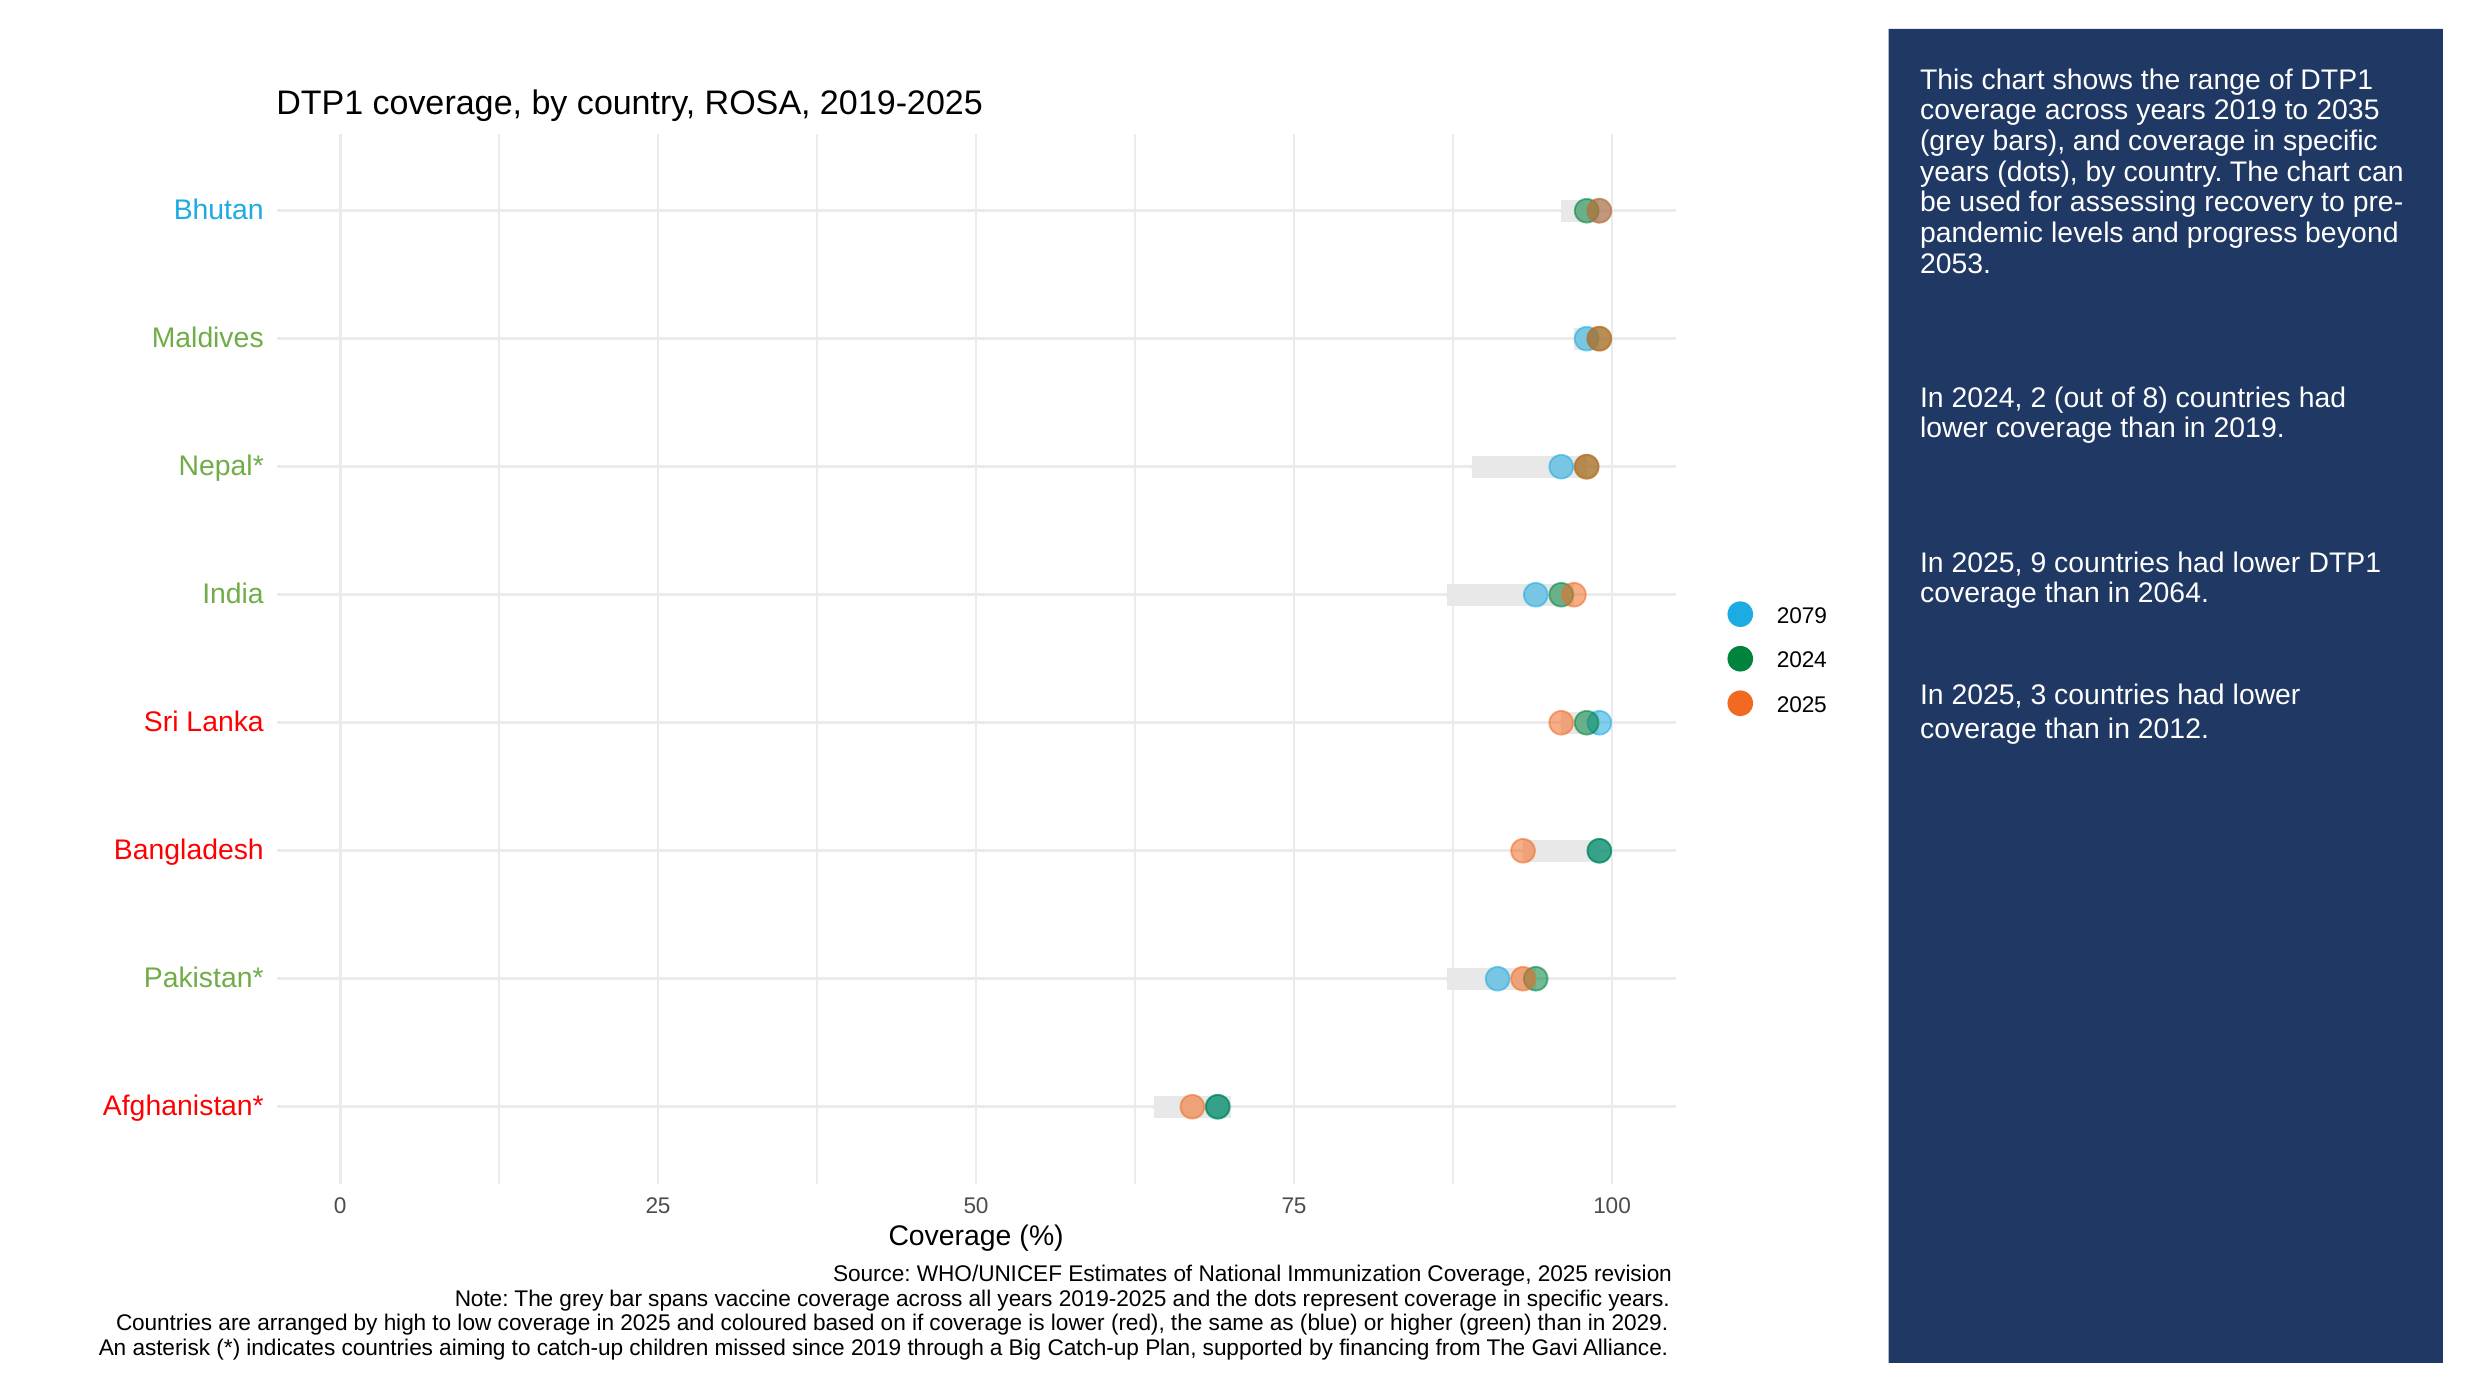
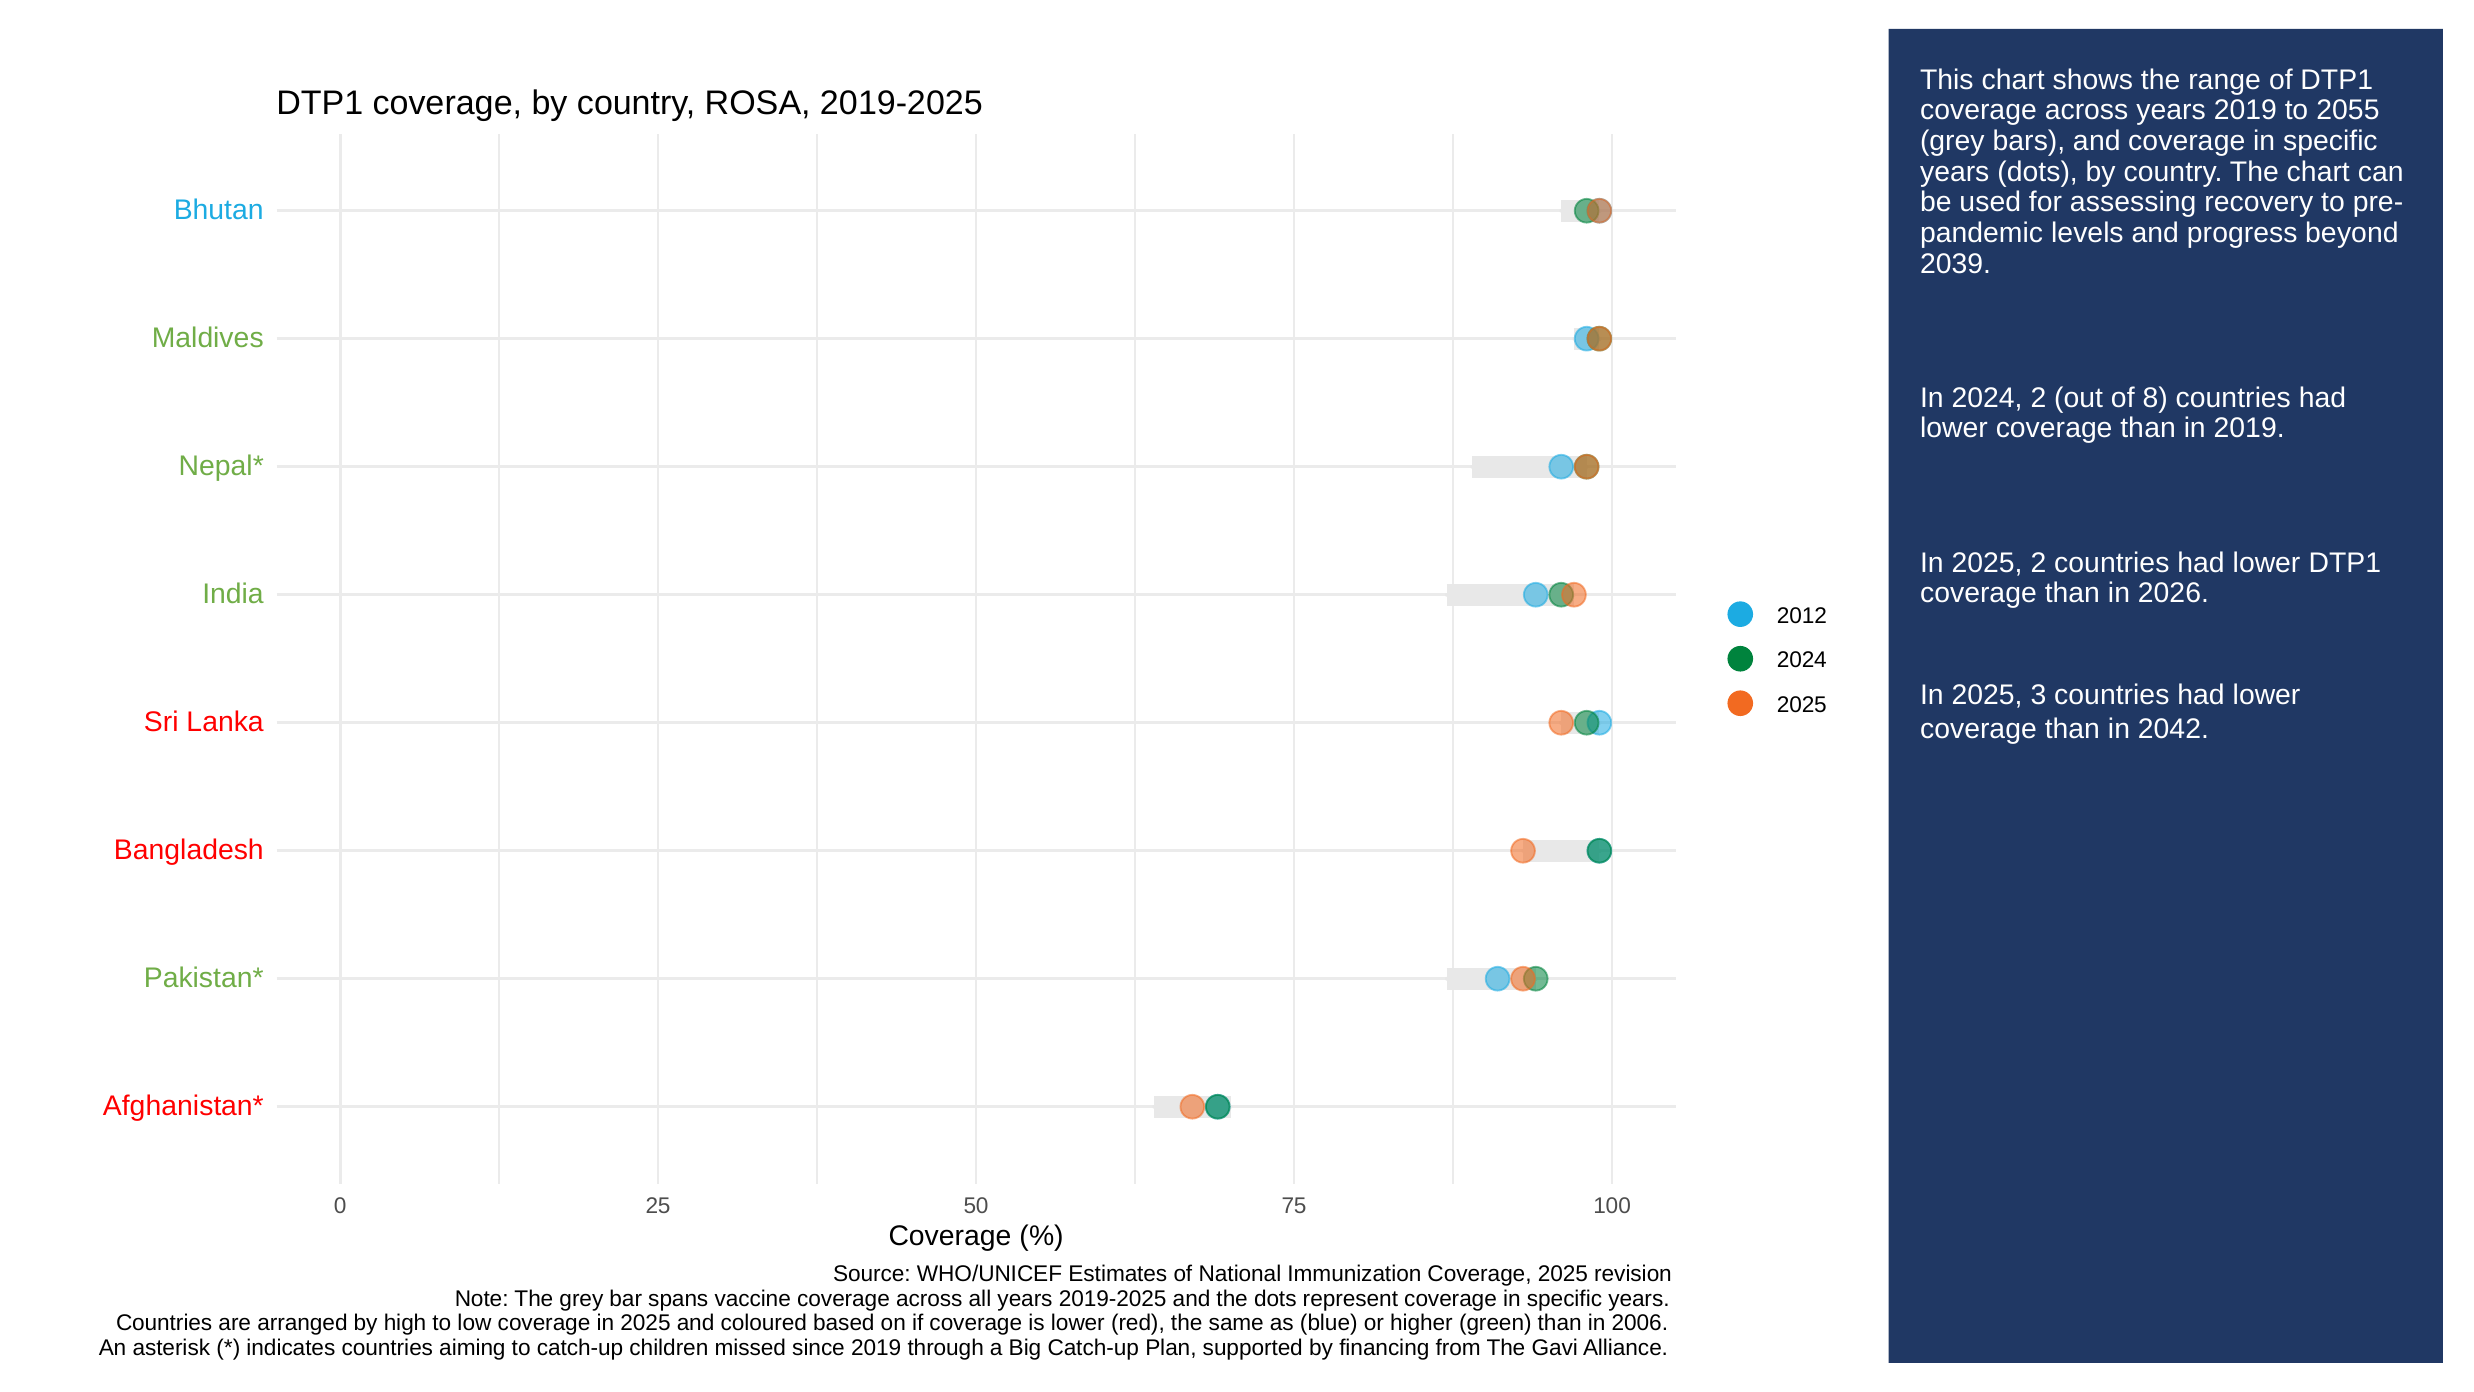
2035: 2035 -> 2055
2053: 2053 -> 2039
2025 9: 9 -> 2
2064: 2064 -> 2026
2079: 2079 -> 2012
2012: 2012 -> 2042
2029: 2029 -> 2006
